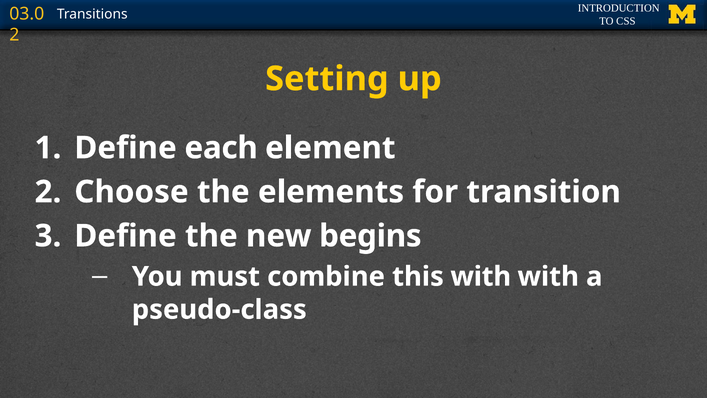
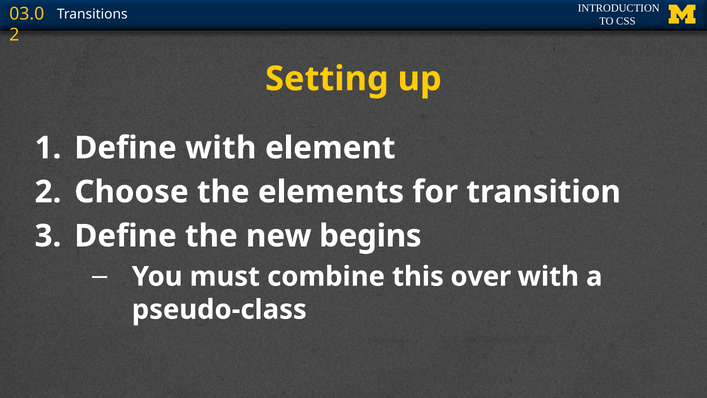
Define each: each -> with
this with: with -> over
